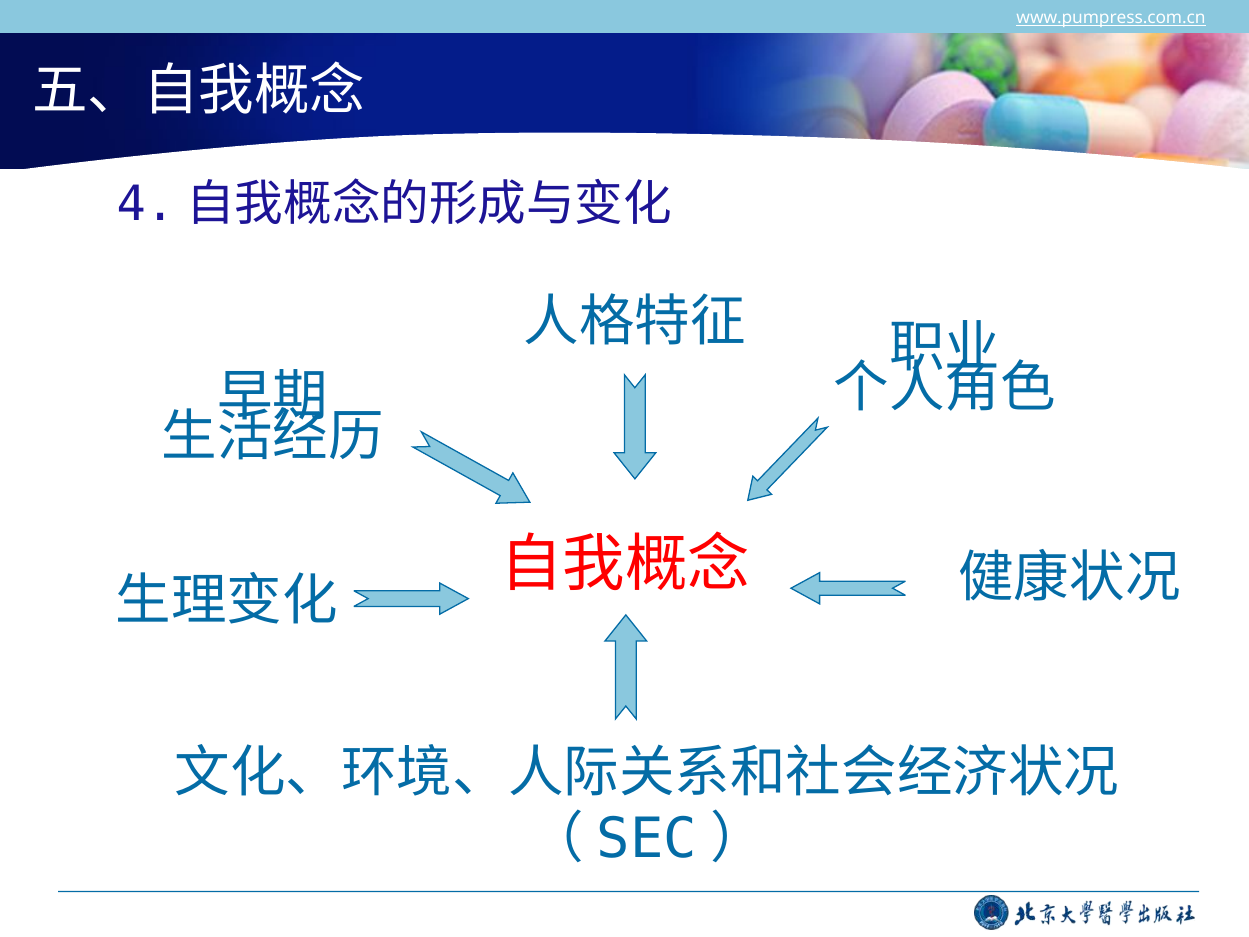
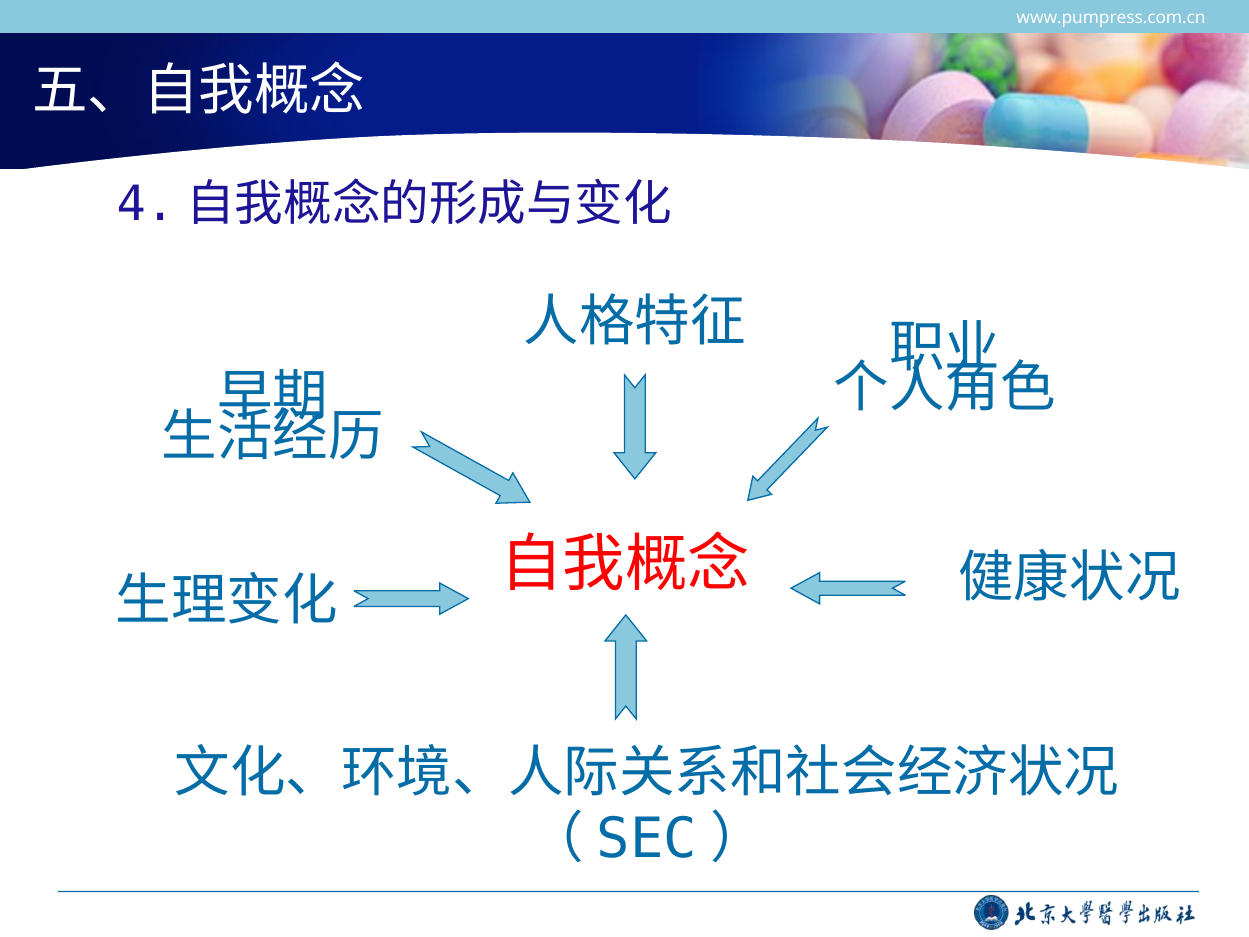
www.pumpress.com.cn underline: present -> none
